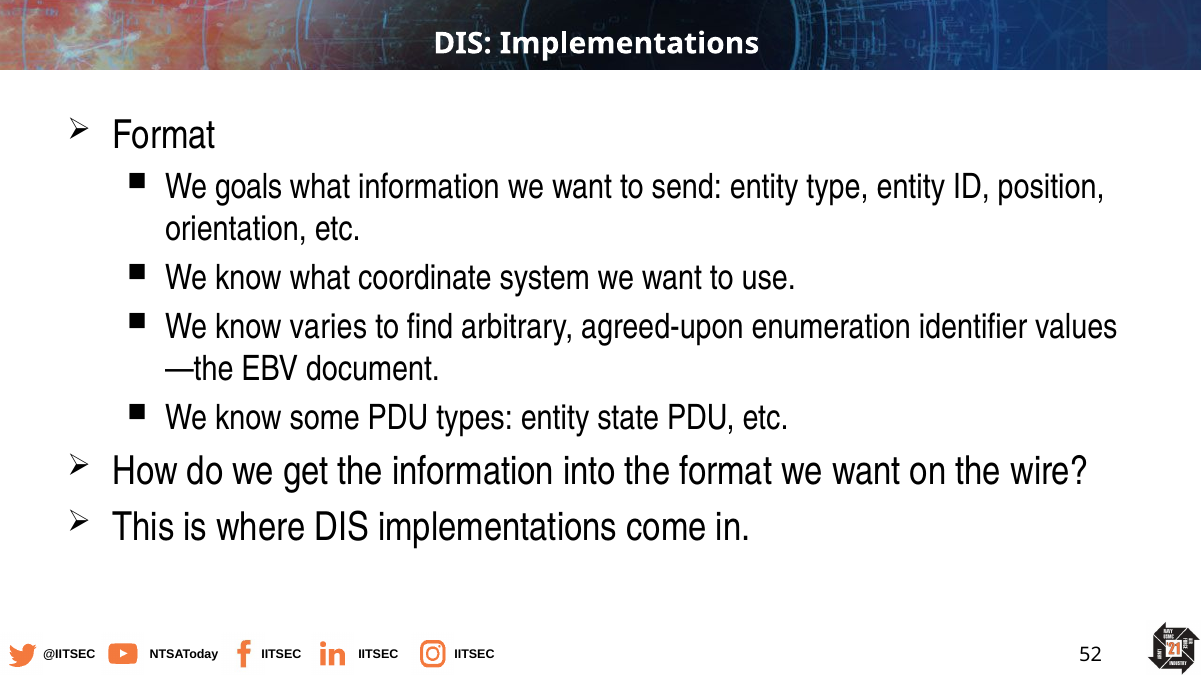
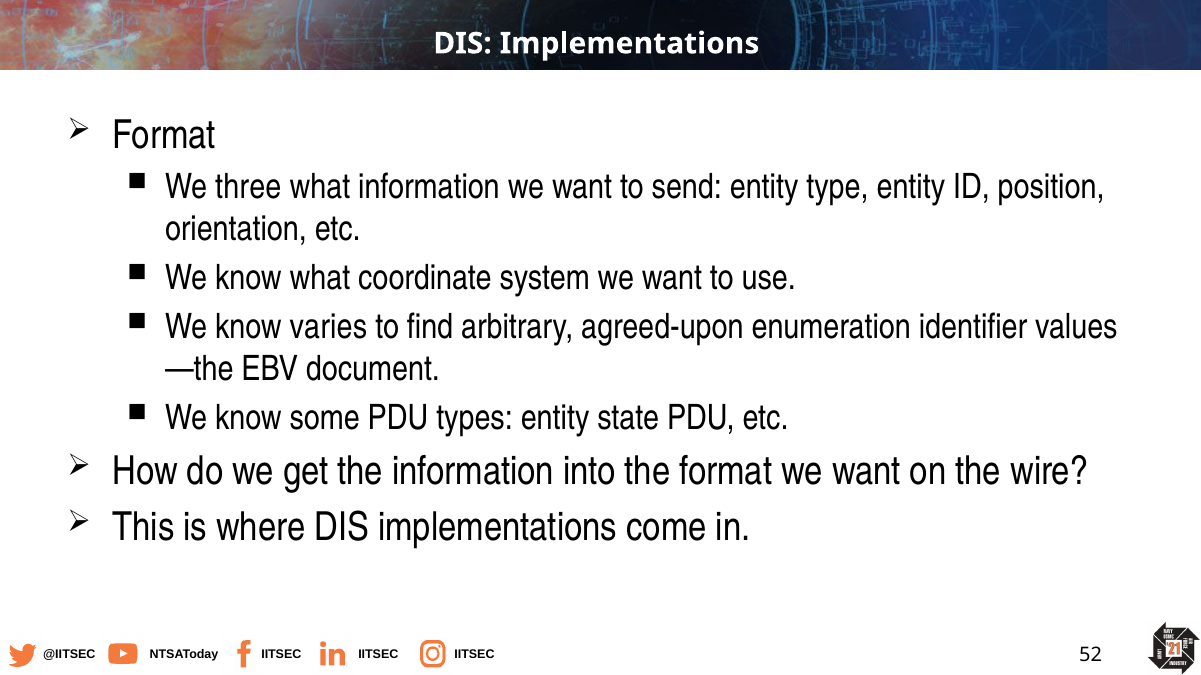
goals: goals -> three
